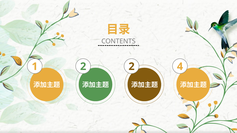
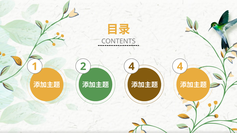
2 2: 2 -> 4
